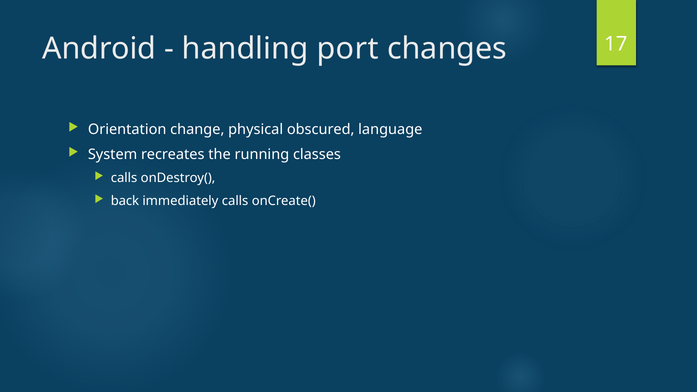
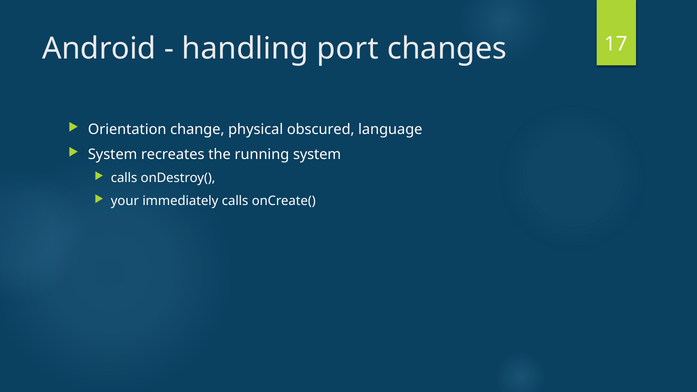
running classes: classes -> system
back: back -> your
